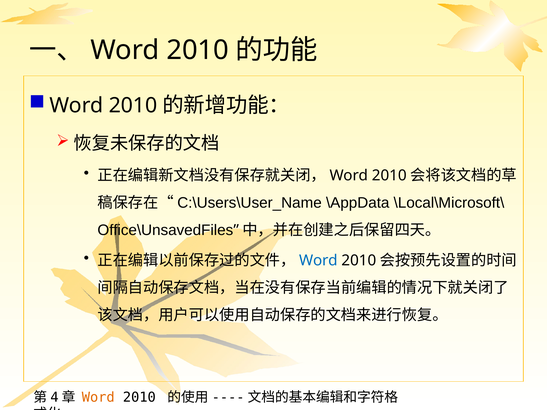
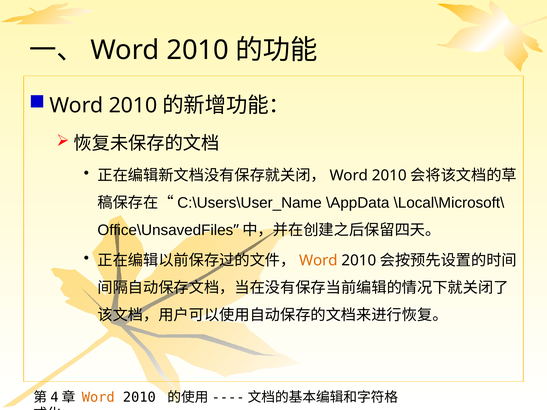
Word at (318, 261) colour: blue -> orange
